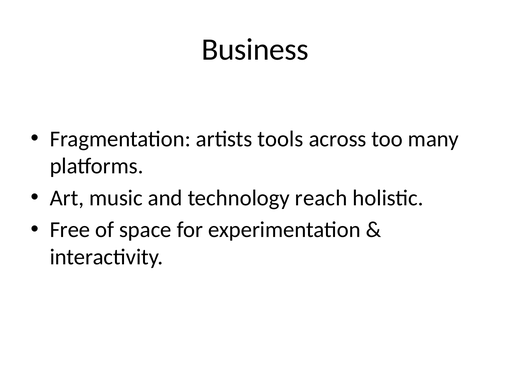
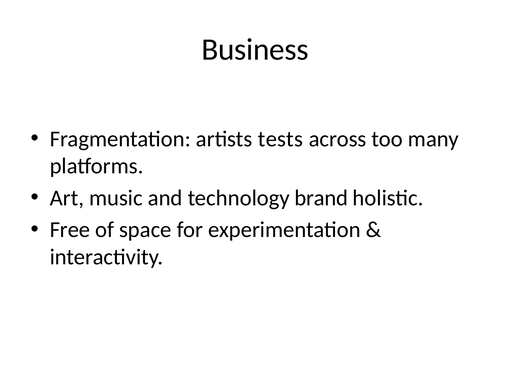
tools: tools -> tests
reach: reach -> brand
